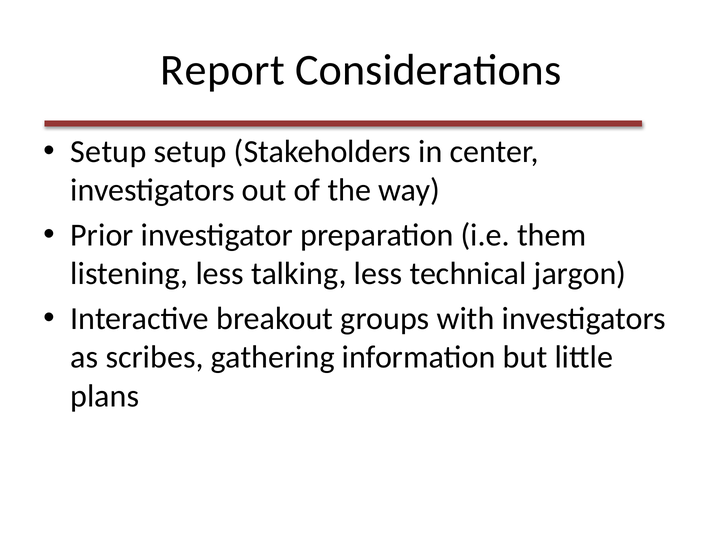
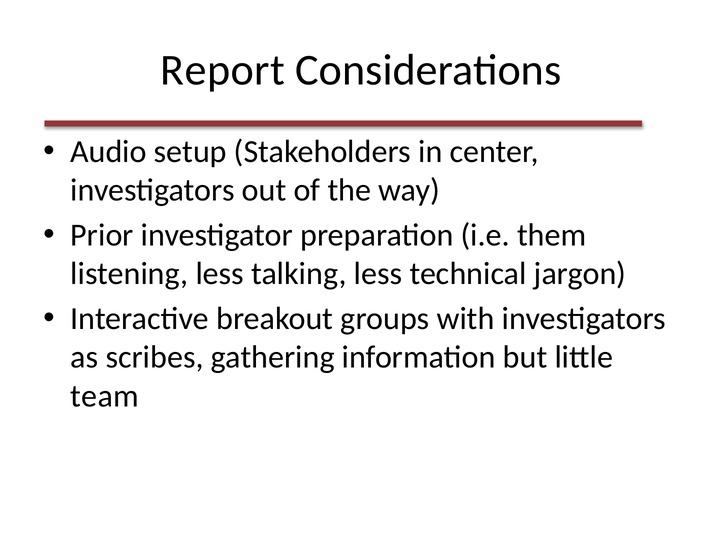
Setup at (108, 151): Setup -> Audio
plans: plans -> team
